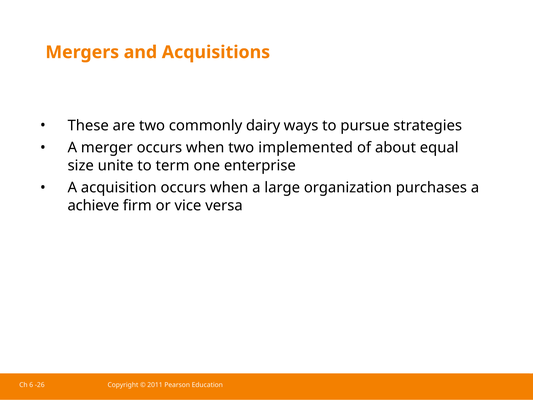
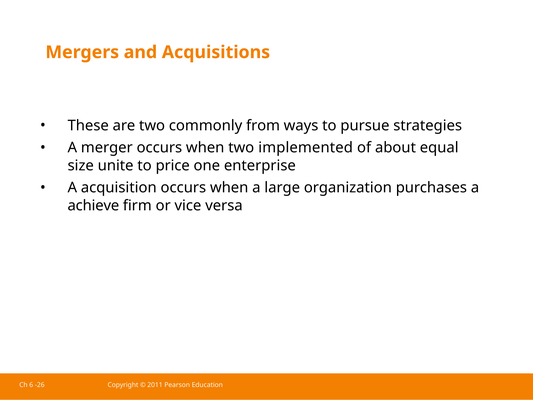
dairy: dairy -> from
term: term -> price
